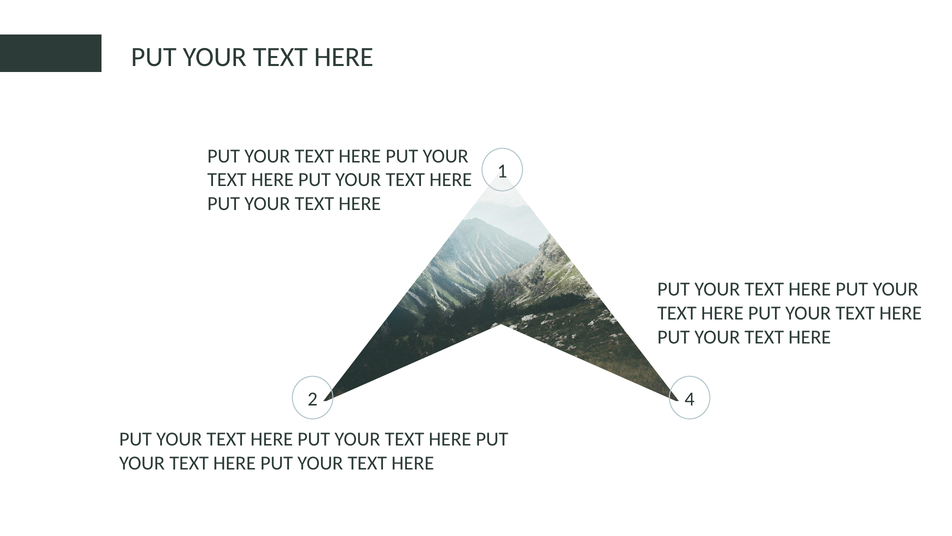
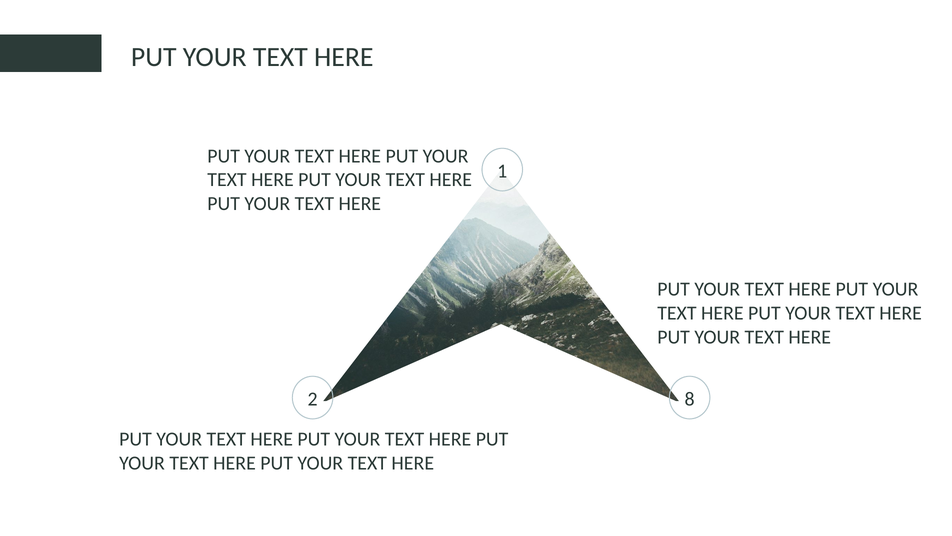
4: 4 -> 8
